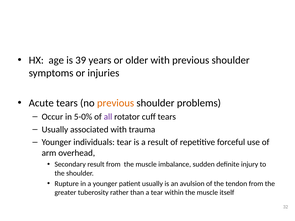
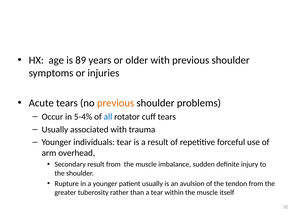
39: 39 -> 89
5-0%: 5-0% -> 5-4%
all colour: purple -> blue
